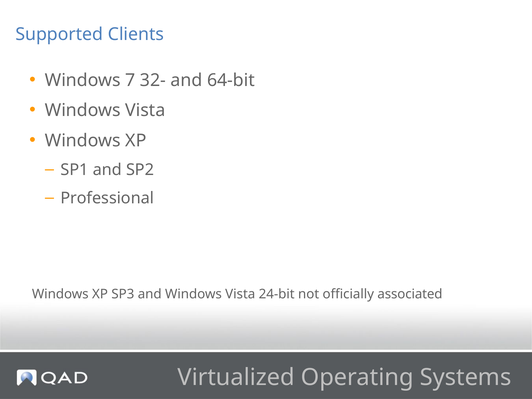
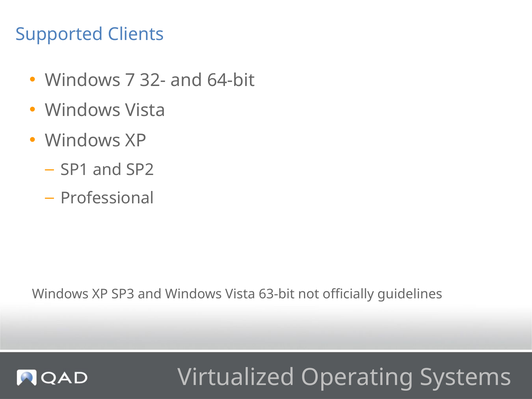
24-bit: 24-bit -> 63-bit
associated: associated -> guidelines
